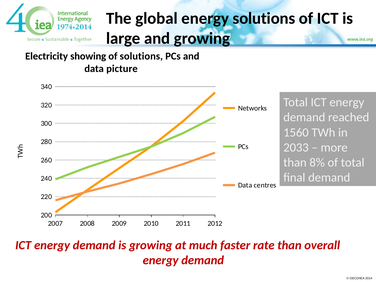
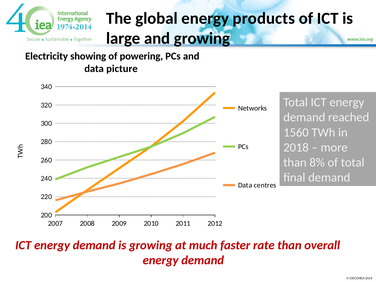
energy solutions: solutions -> products
of solutions: solutions -> powering
2033: 2033 -> 2018
